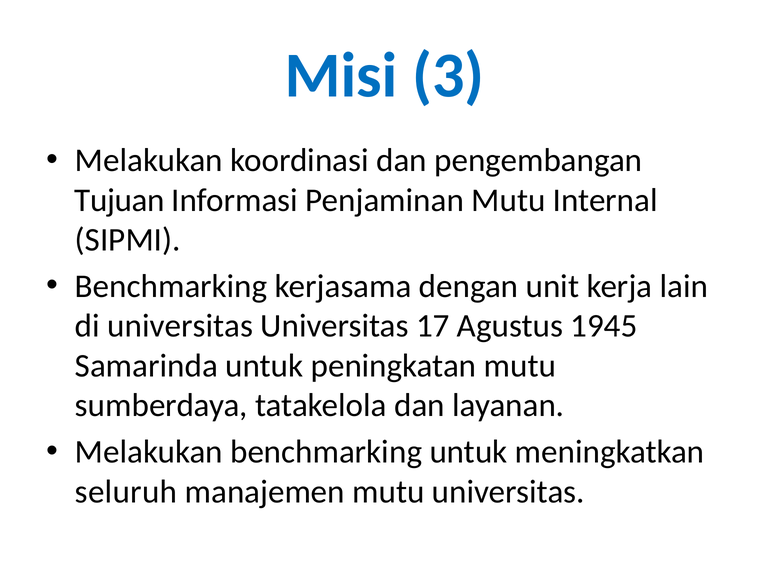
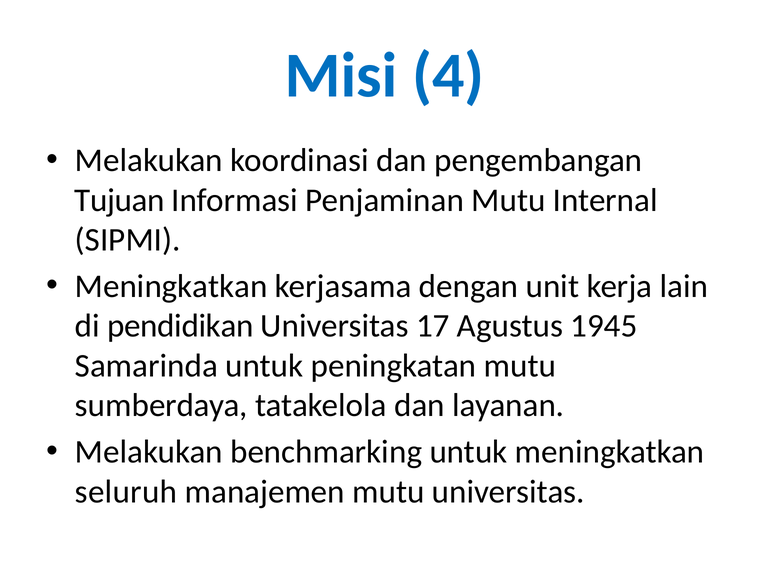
3: 3 -> 4
Benchmarking at (171, 287): Benchmarking -> Meningkatkan
di universitas: universitas -> pendidikan
